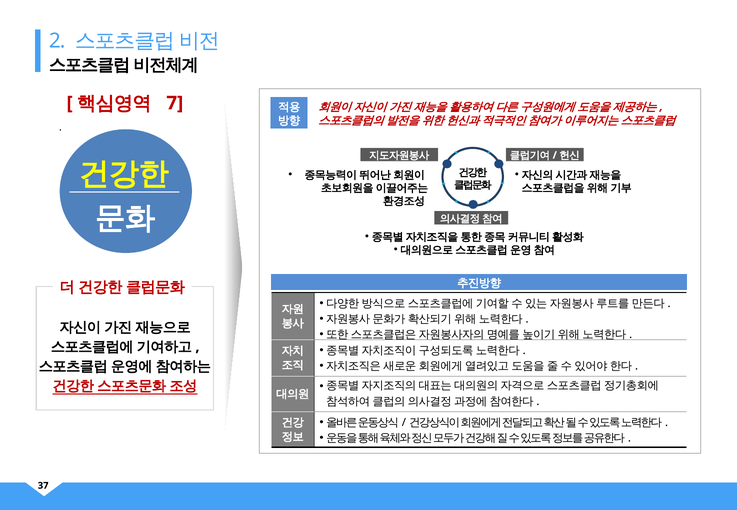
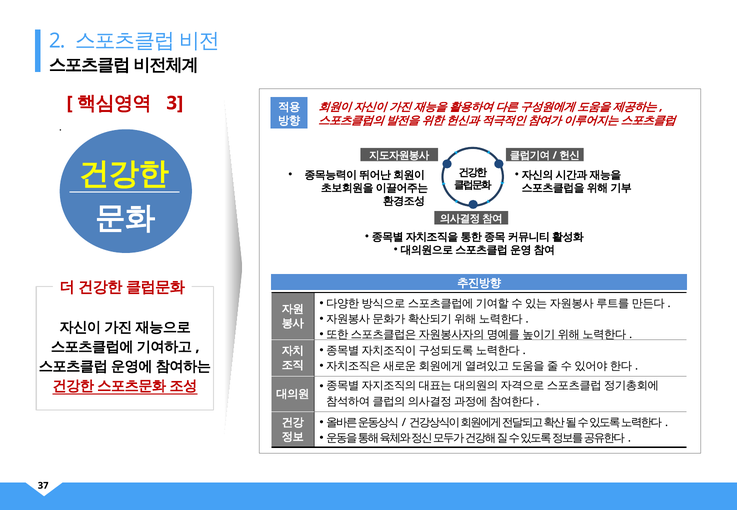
7: 7 -> 3
